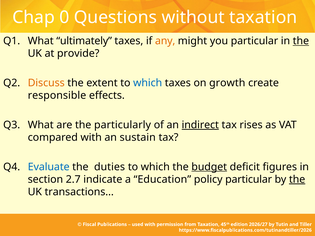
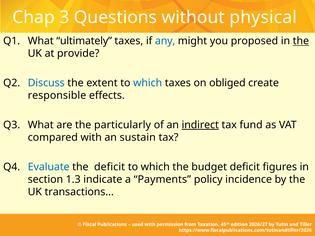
0: 0 -> 3
without taxation: taxation -> physical
any colour: orange -> blue
you particular: particular -> proposed
Discuss colour: orange -> blue
growth: growth -> obliged
rises: rises -> fund
the duties: duties -> deficit
budget underline: present -> none
2.7: 2.7 -> 1.3
Education: Education -> Payments
policy particular: particular -> incidence
the at (297, 180) underline: present -> none
